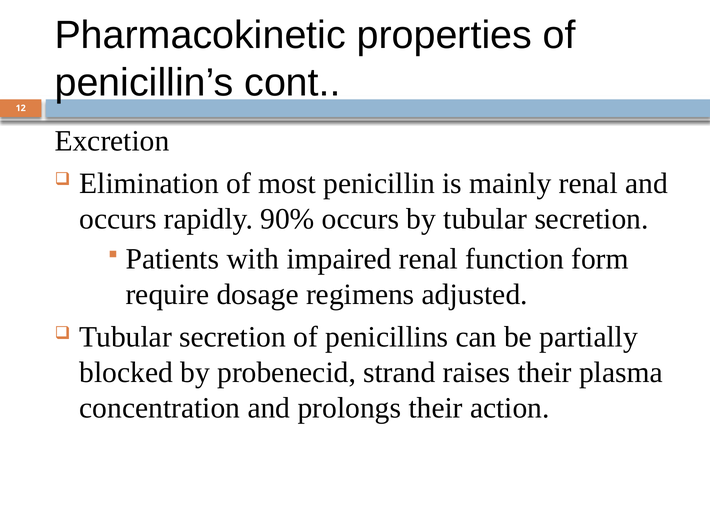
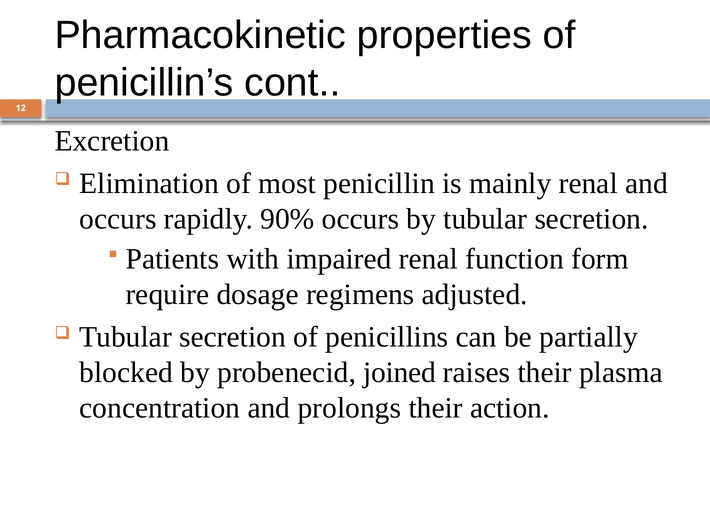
strand: strand -> joined
